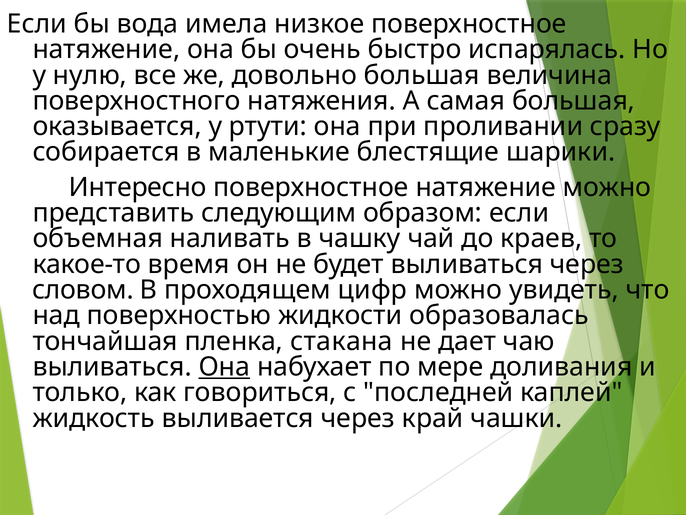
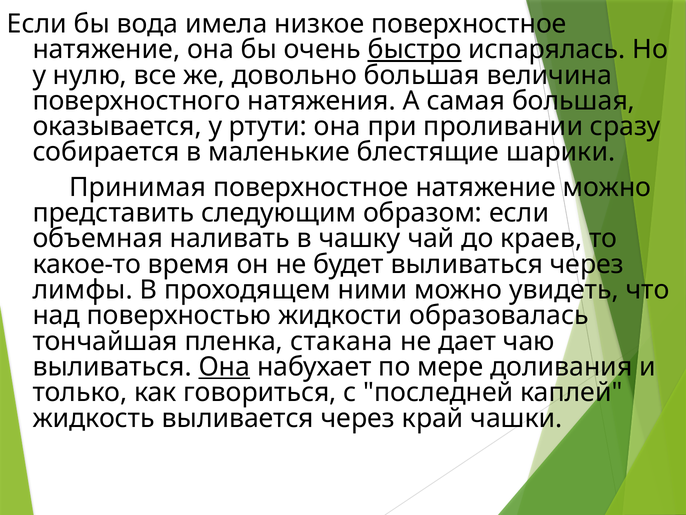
быстро underline: none -> present
Интересно: Интересно -> Принимая
словом: словом -> лимфы
цифр: цифр -> ними
